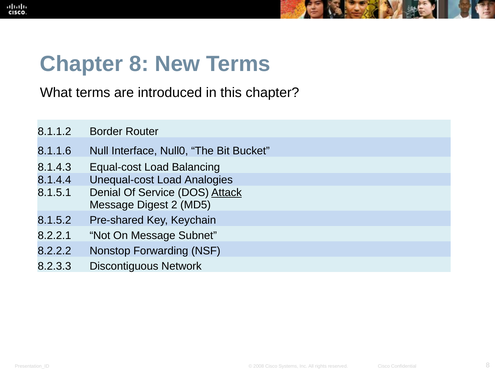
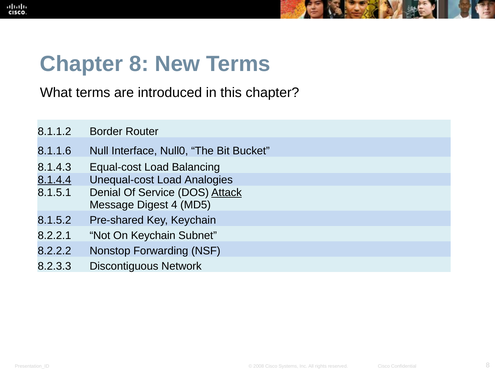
8.1.4.4 underline: none -> present
2: 2 -> 4
On Message: Message -> Keychain
